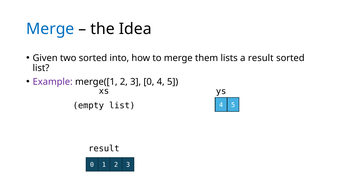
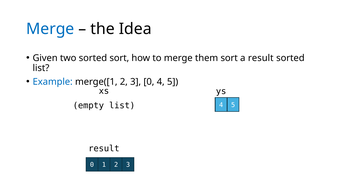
sorted into: into -> sort
them lists: lists -> sort
Example colour: purple -> blue
